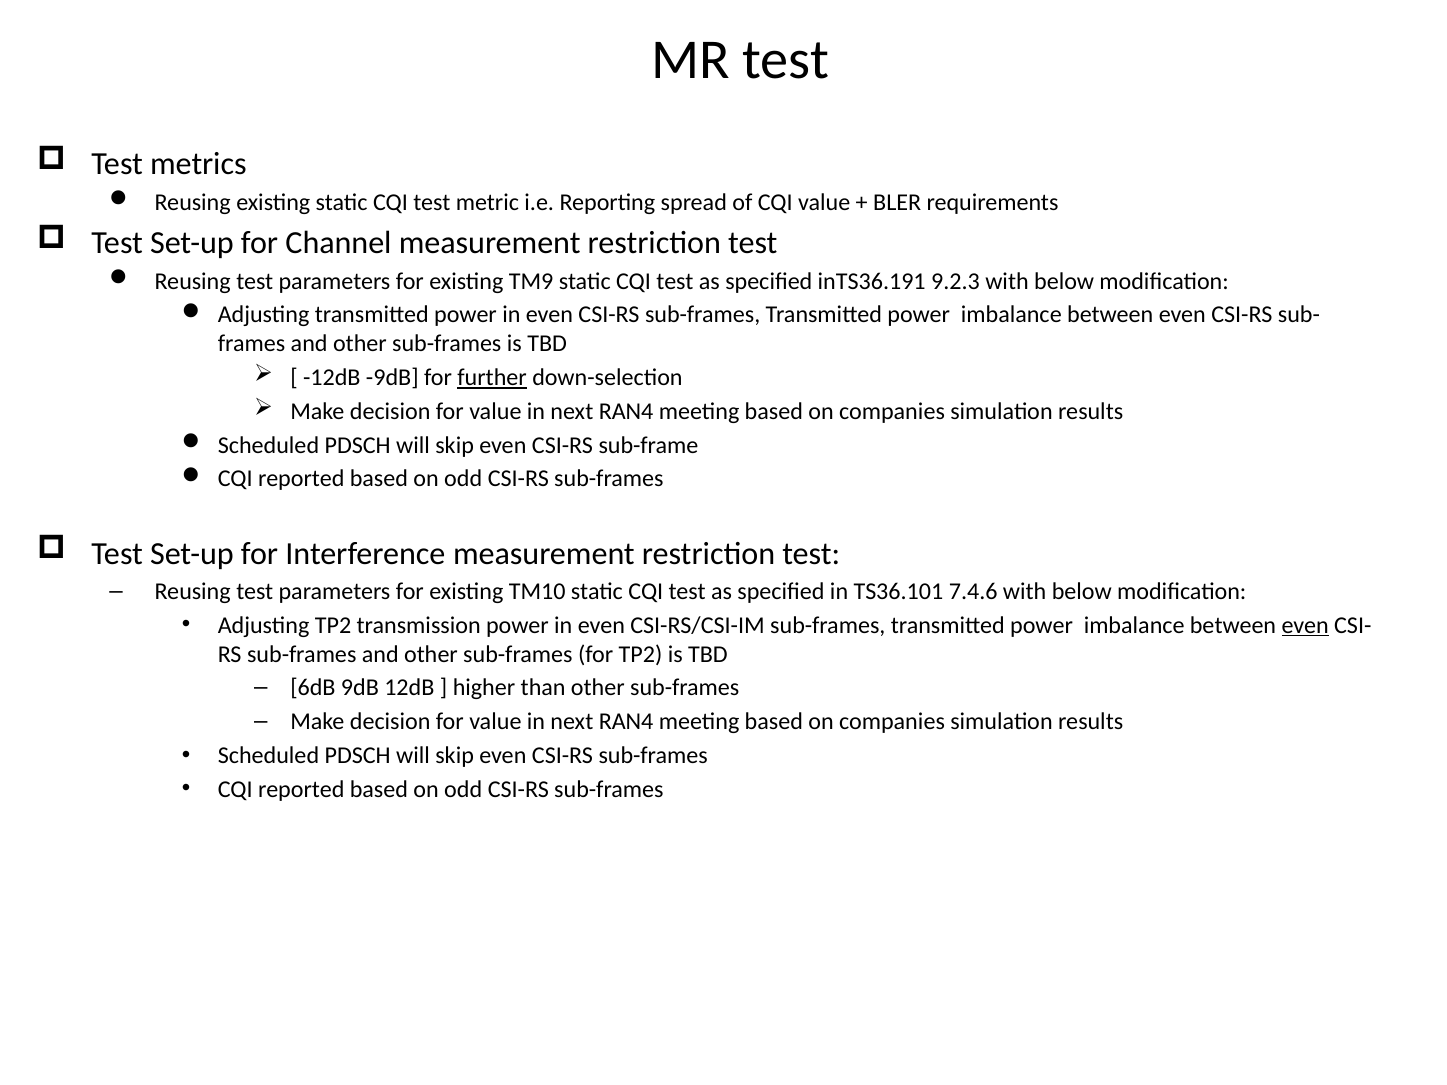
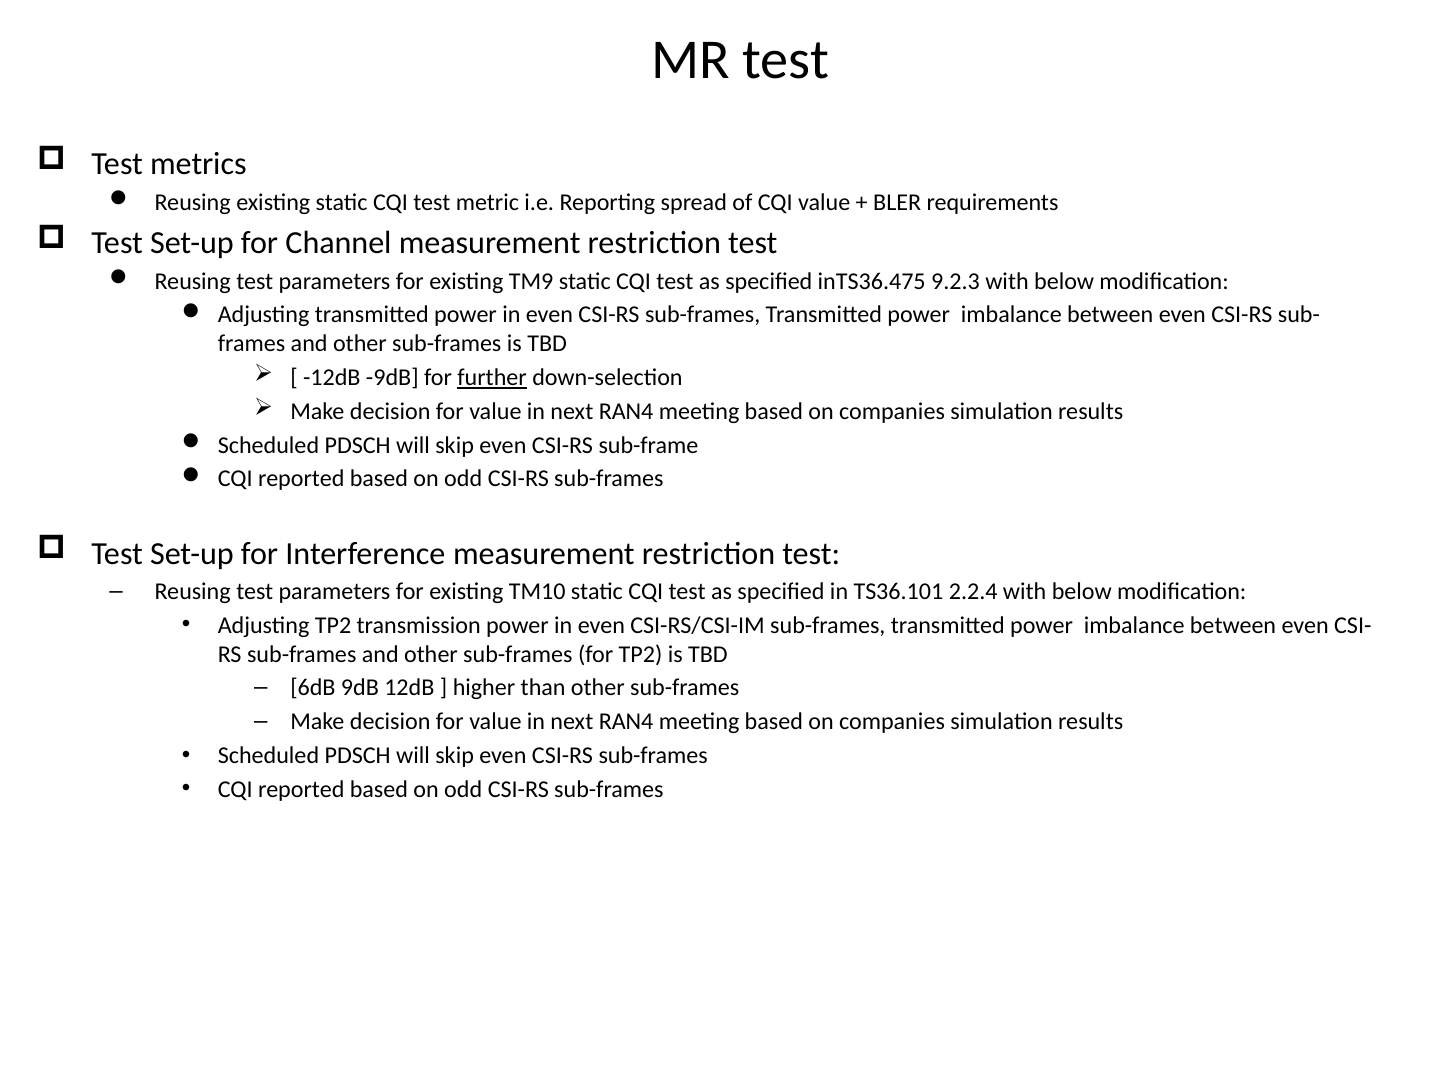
inTS36.191: inTS36.191 -> inTS36.475
7.4.6: 7.4.6 -> 2.2.4
even at (1305, 625) underline: present -> none
